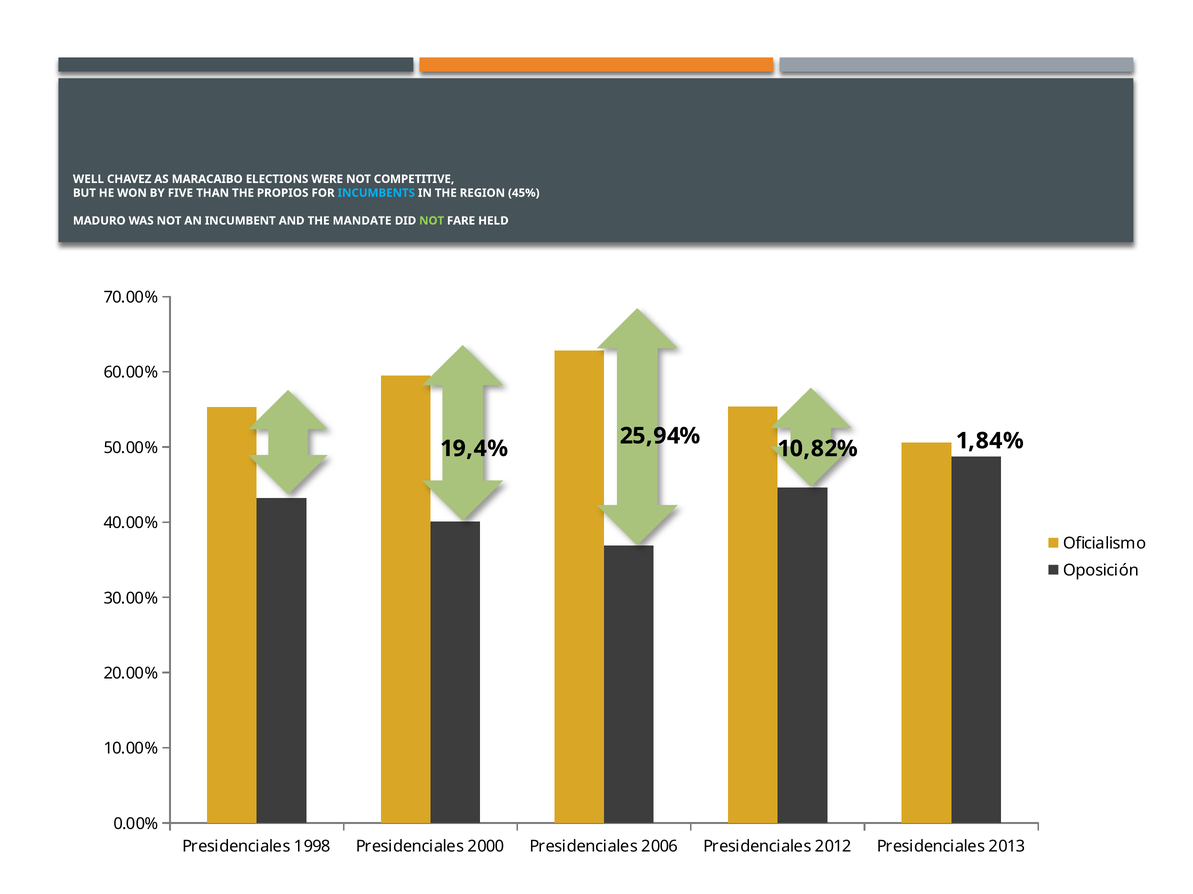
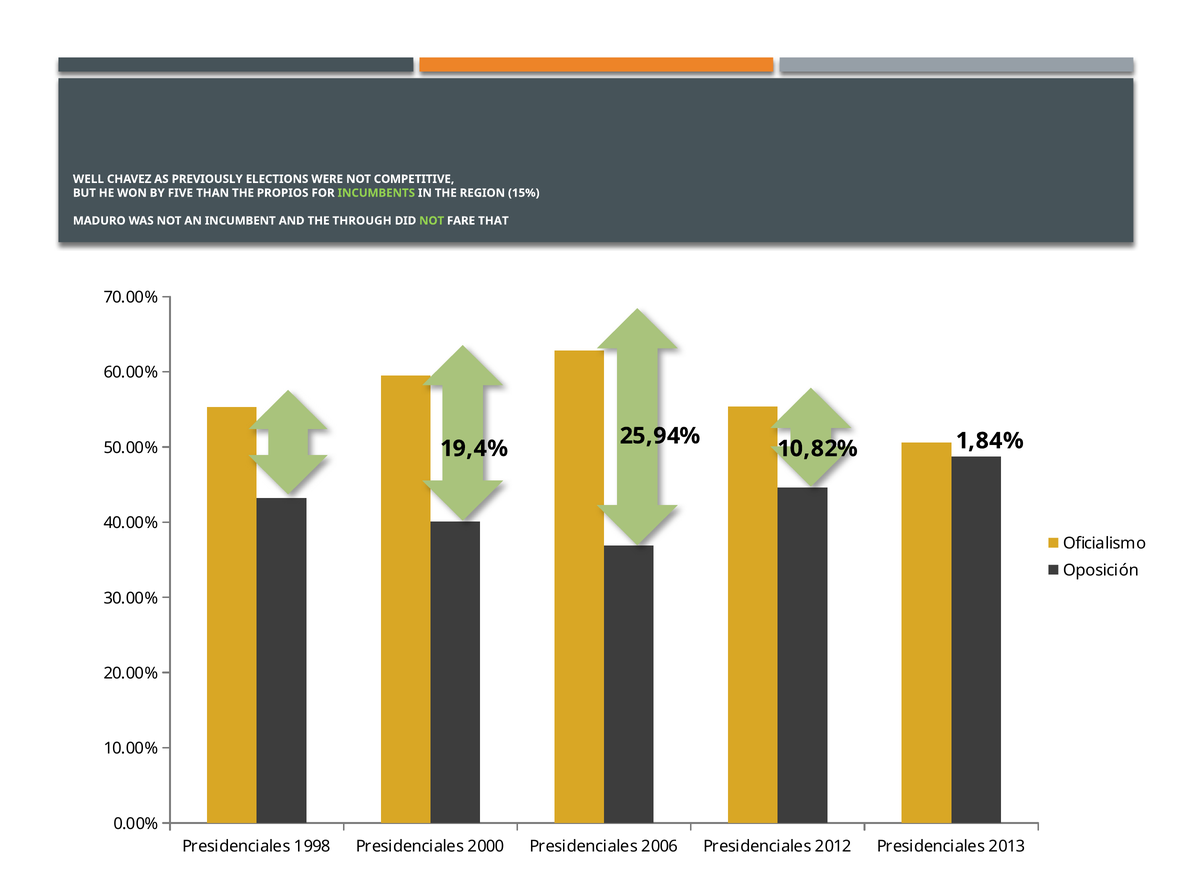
MARACAIBO: MARACAIBO -> PREVIOUSLY
INCUMBENTS colour: light blue -> light green
45%: 45% -> 15%
MANDATE: MANDATE -> THROUGH
HELD: HELD -> THAT
